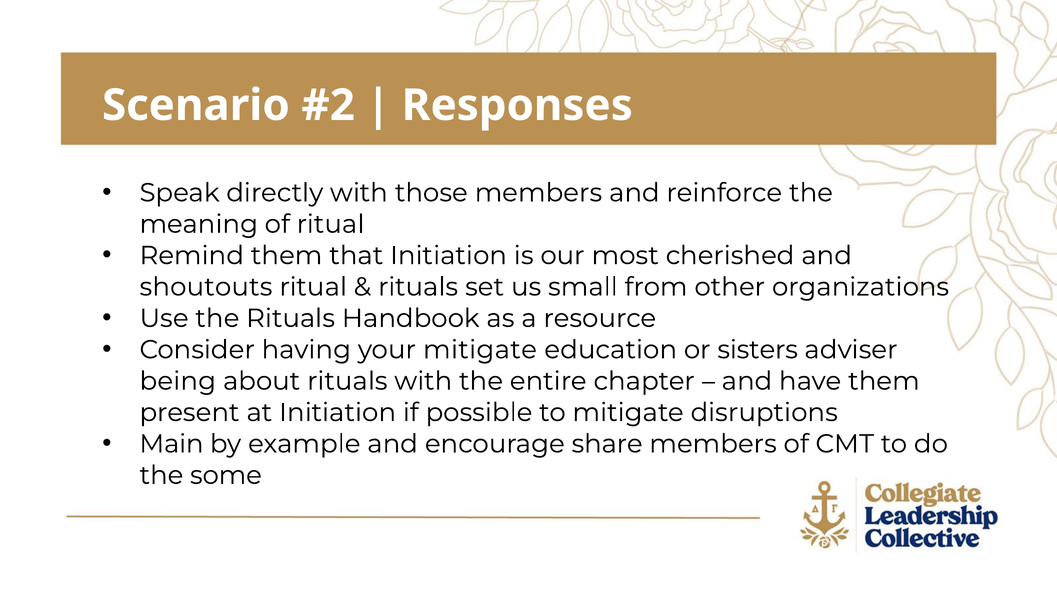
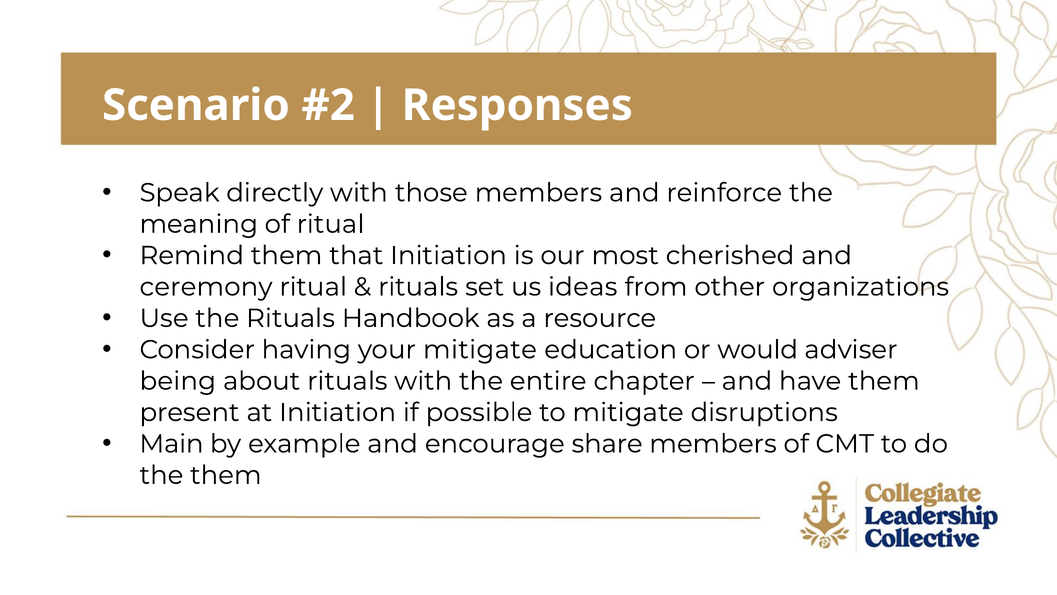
shoutouts: shoutouts -> ceremony
small: small -> ideas
sisters: sisters -> would
the some: some -> them
